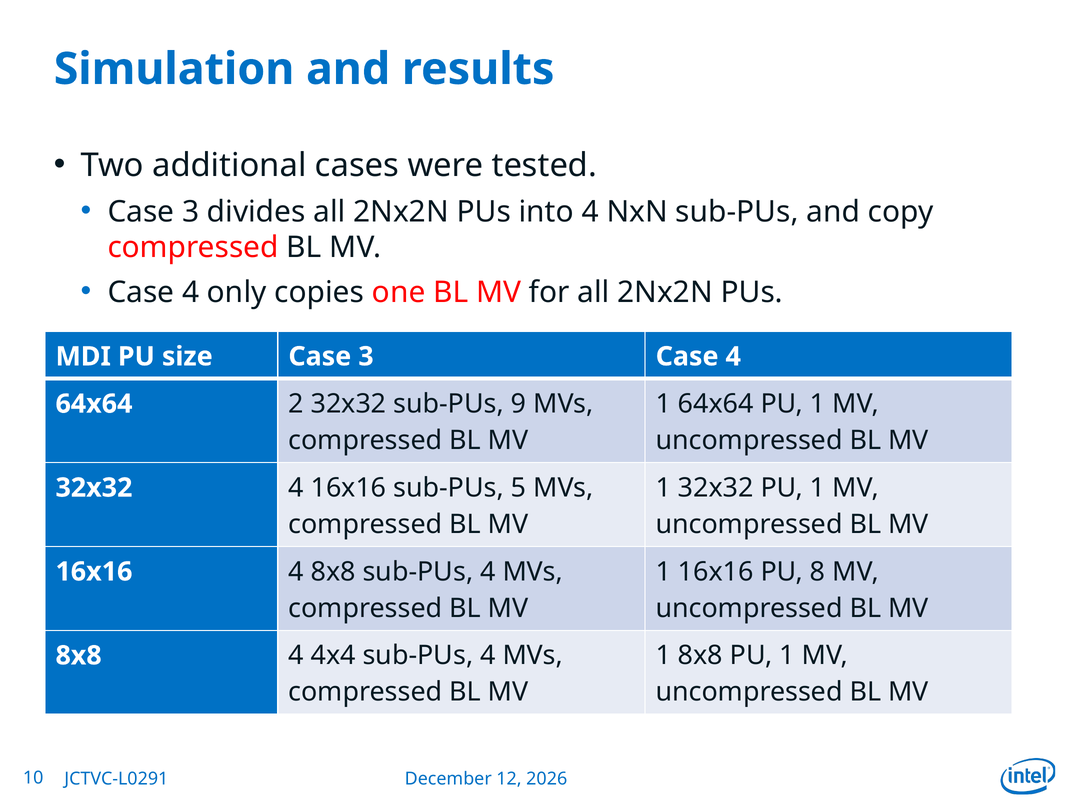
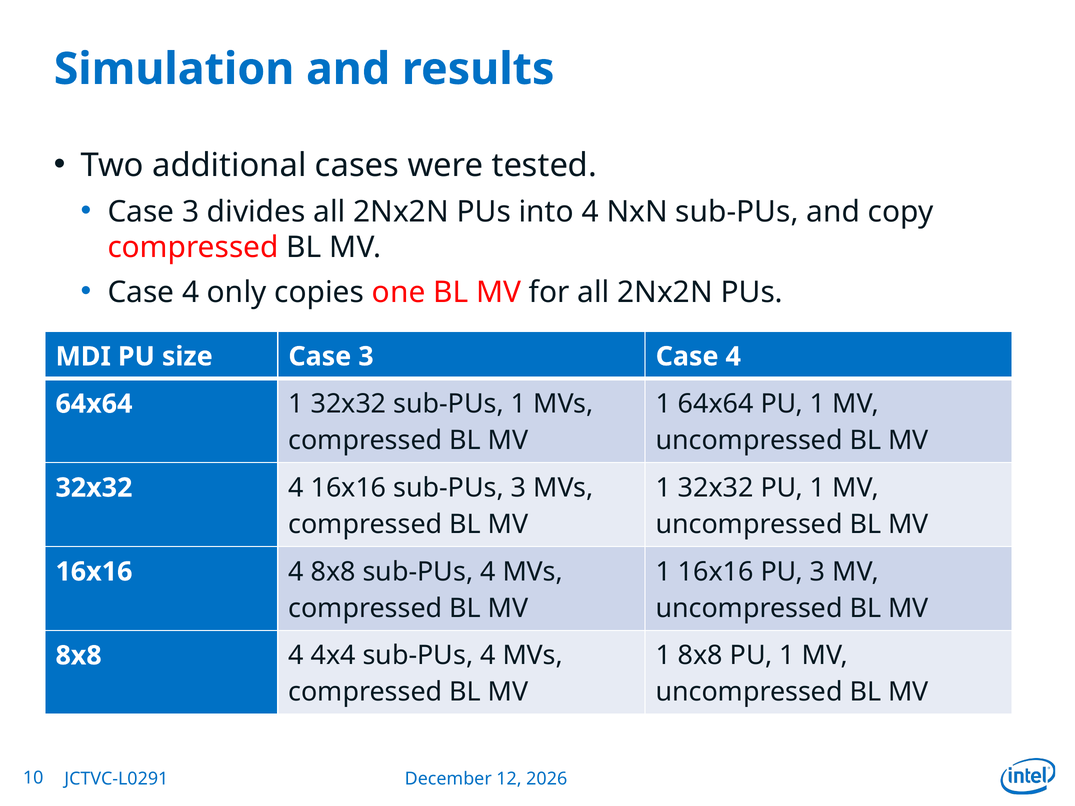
64x64 2: 2 -> 1
sub-PUs 9: 9 -> 1
sub-PUs 5: 5 -> 3
PU 8: 8 -> 3
